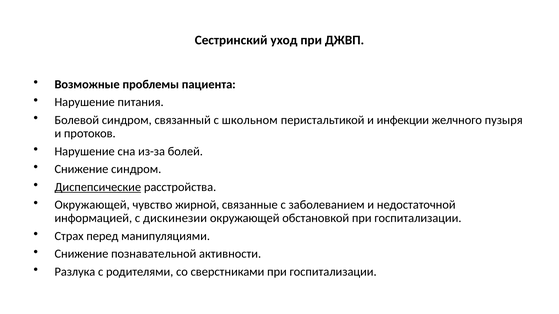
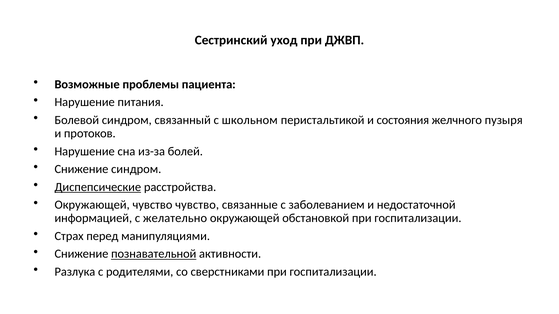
инфекции: инфекции -> состояния
чувство жирной: жирной -> чувство
дискинезии: дискинезии -> желательно
познавательной underline: none -> present
